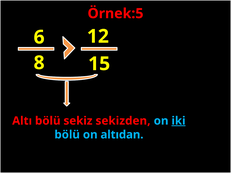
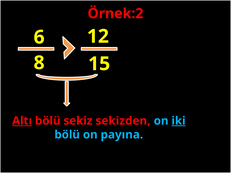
Örnek:5: Örnek:5 -> Örnek:2
Altı underline: none -> present
altıdan: altıdan -> payına
